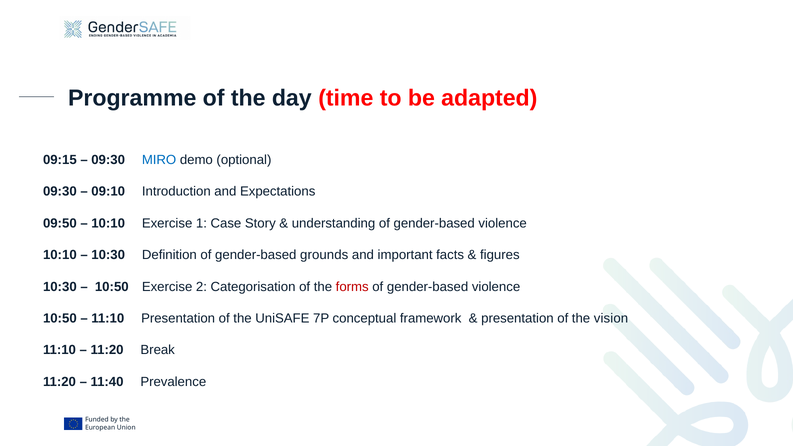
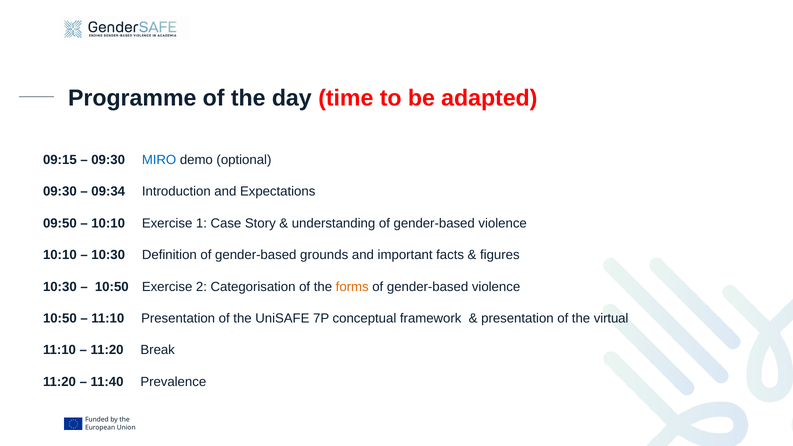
09:10: 09:10 -> 09:34
forms colour: red -> orange
vision: vision -> virtual
